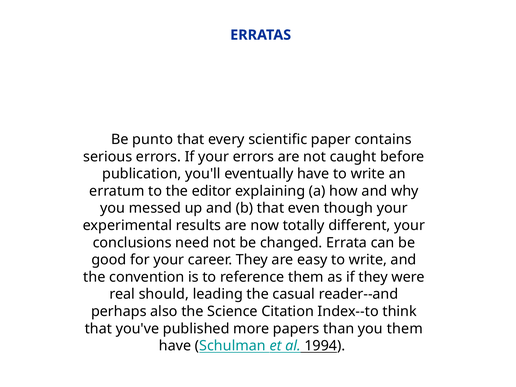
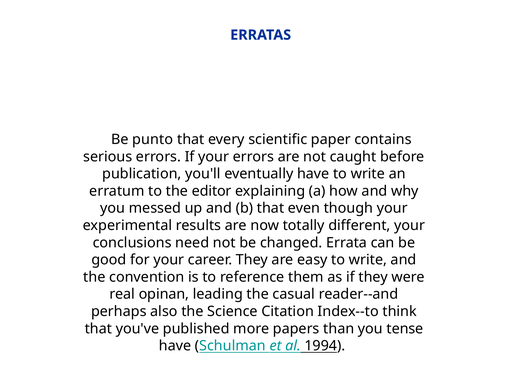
should: should -> opinan
you them: them -> tense
